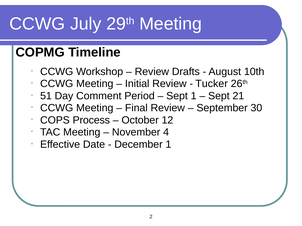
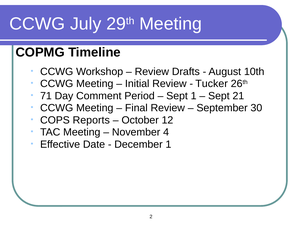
51: 51 -> 71
Process: Process -> Reports
